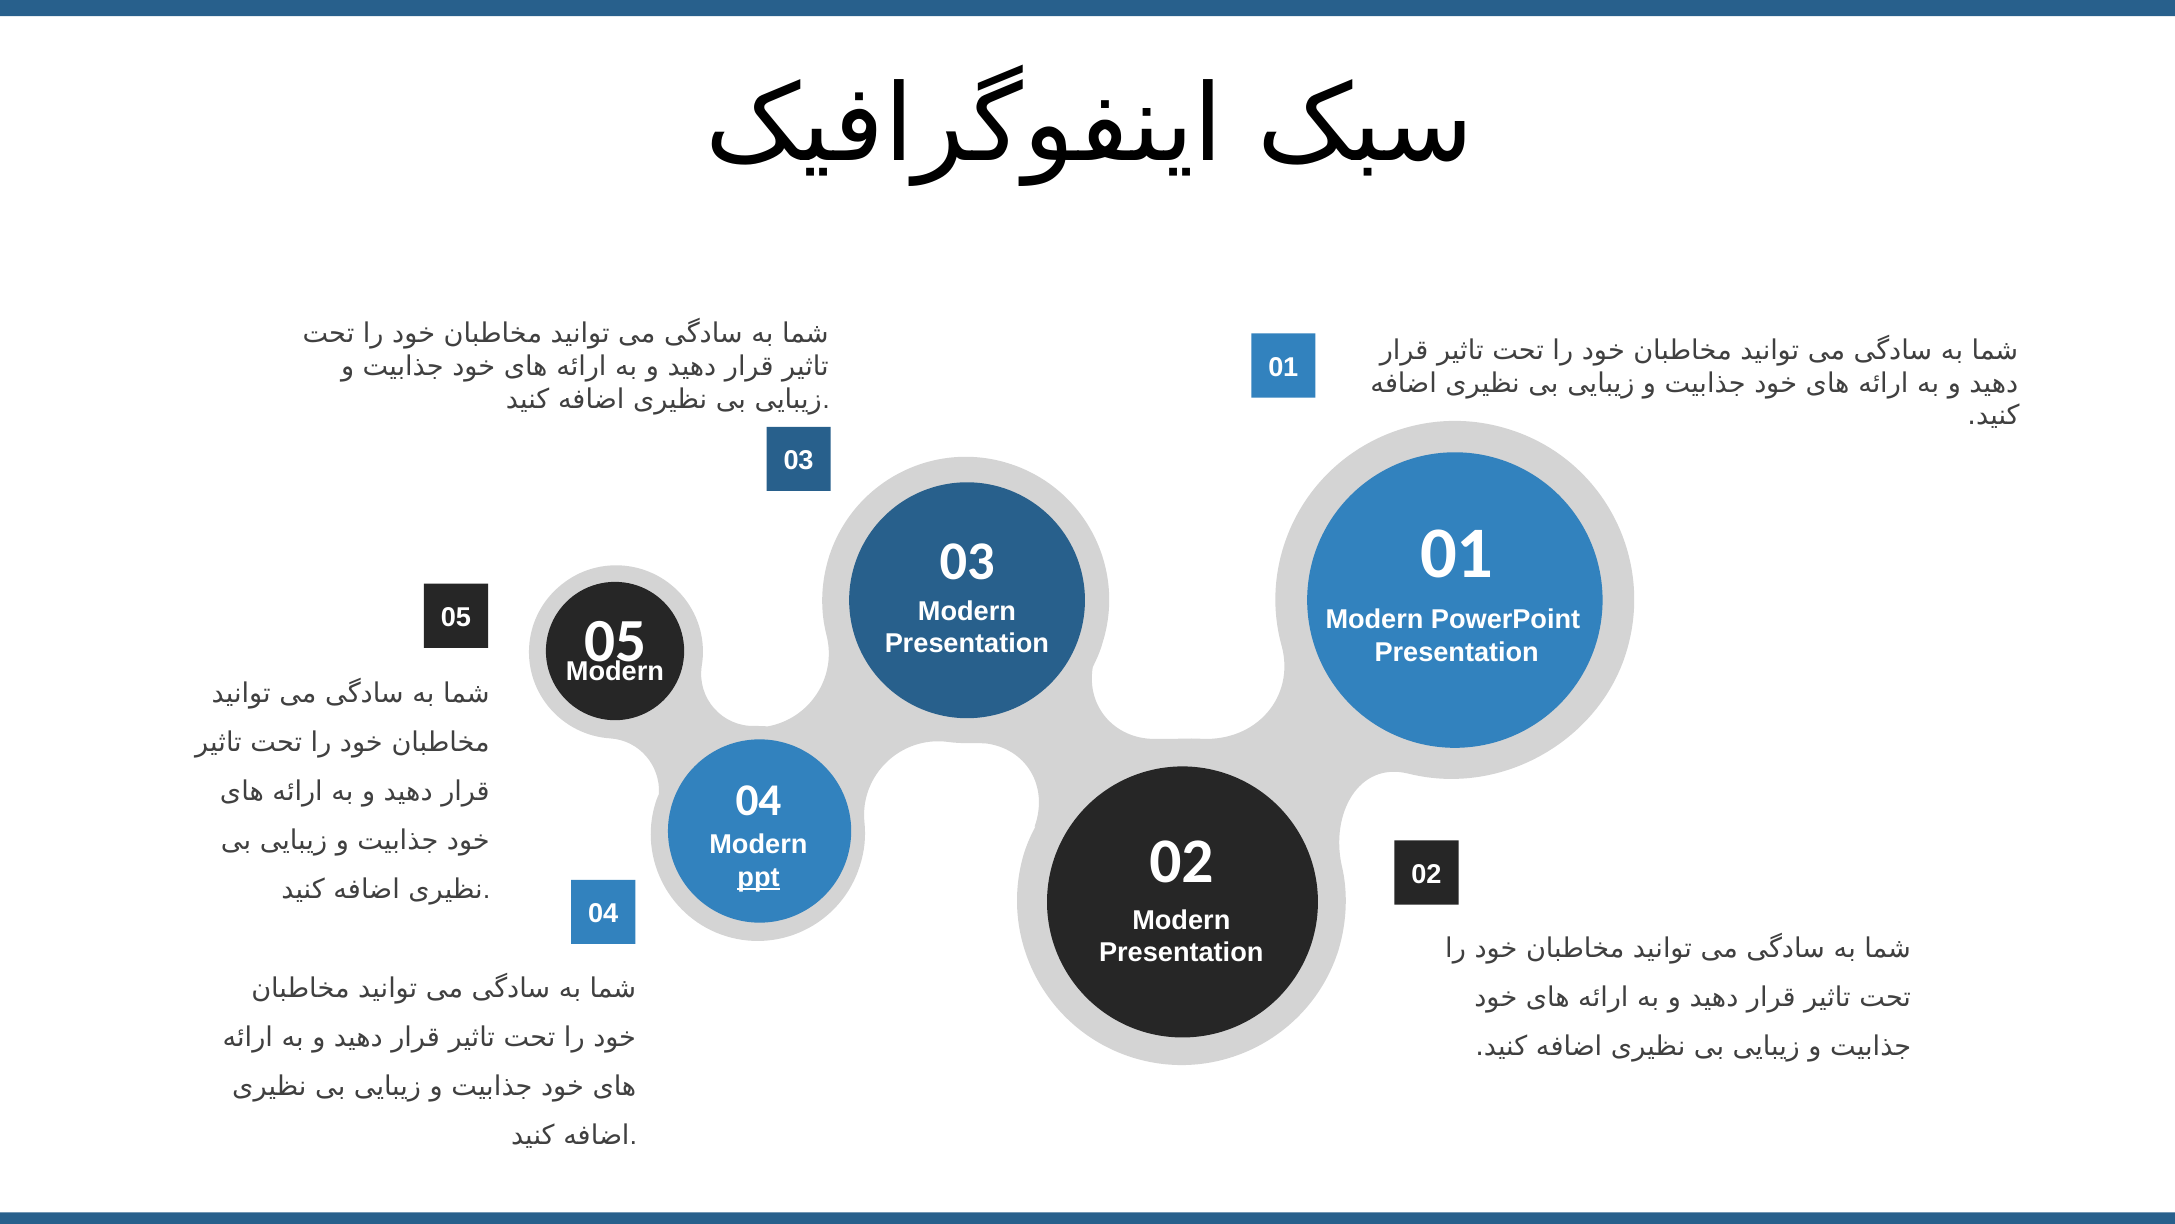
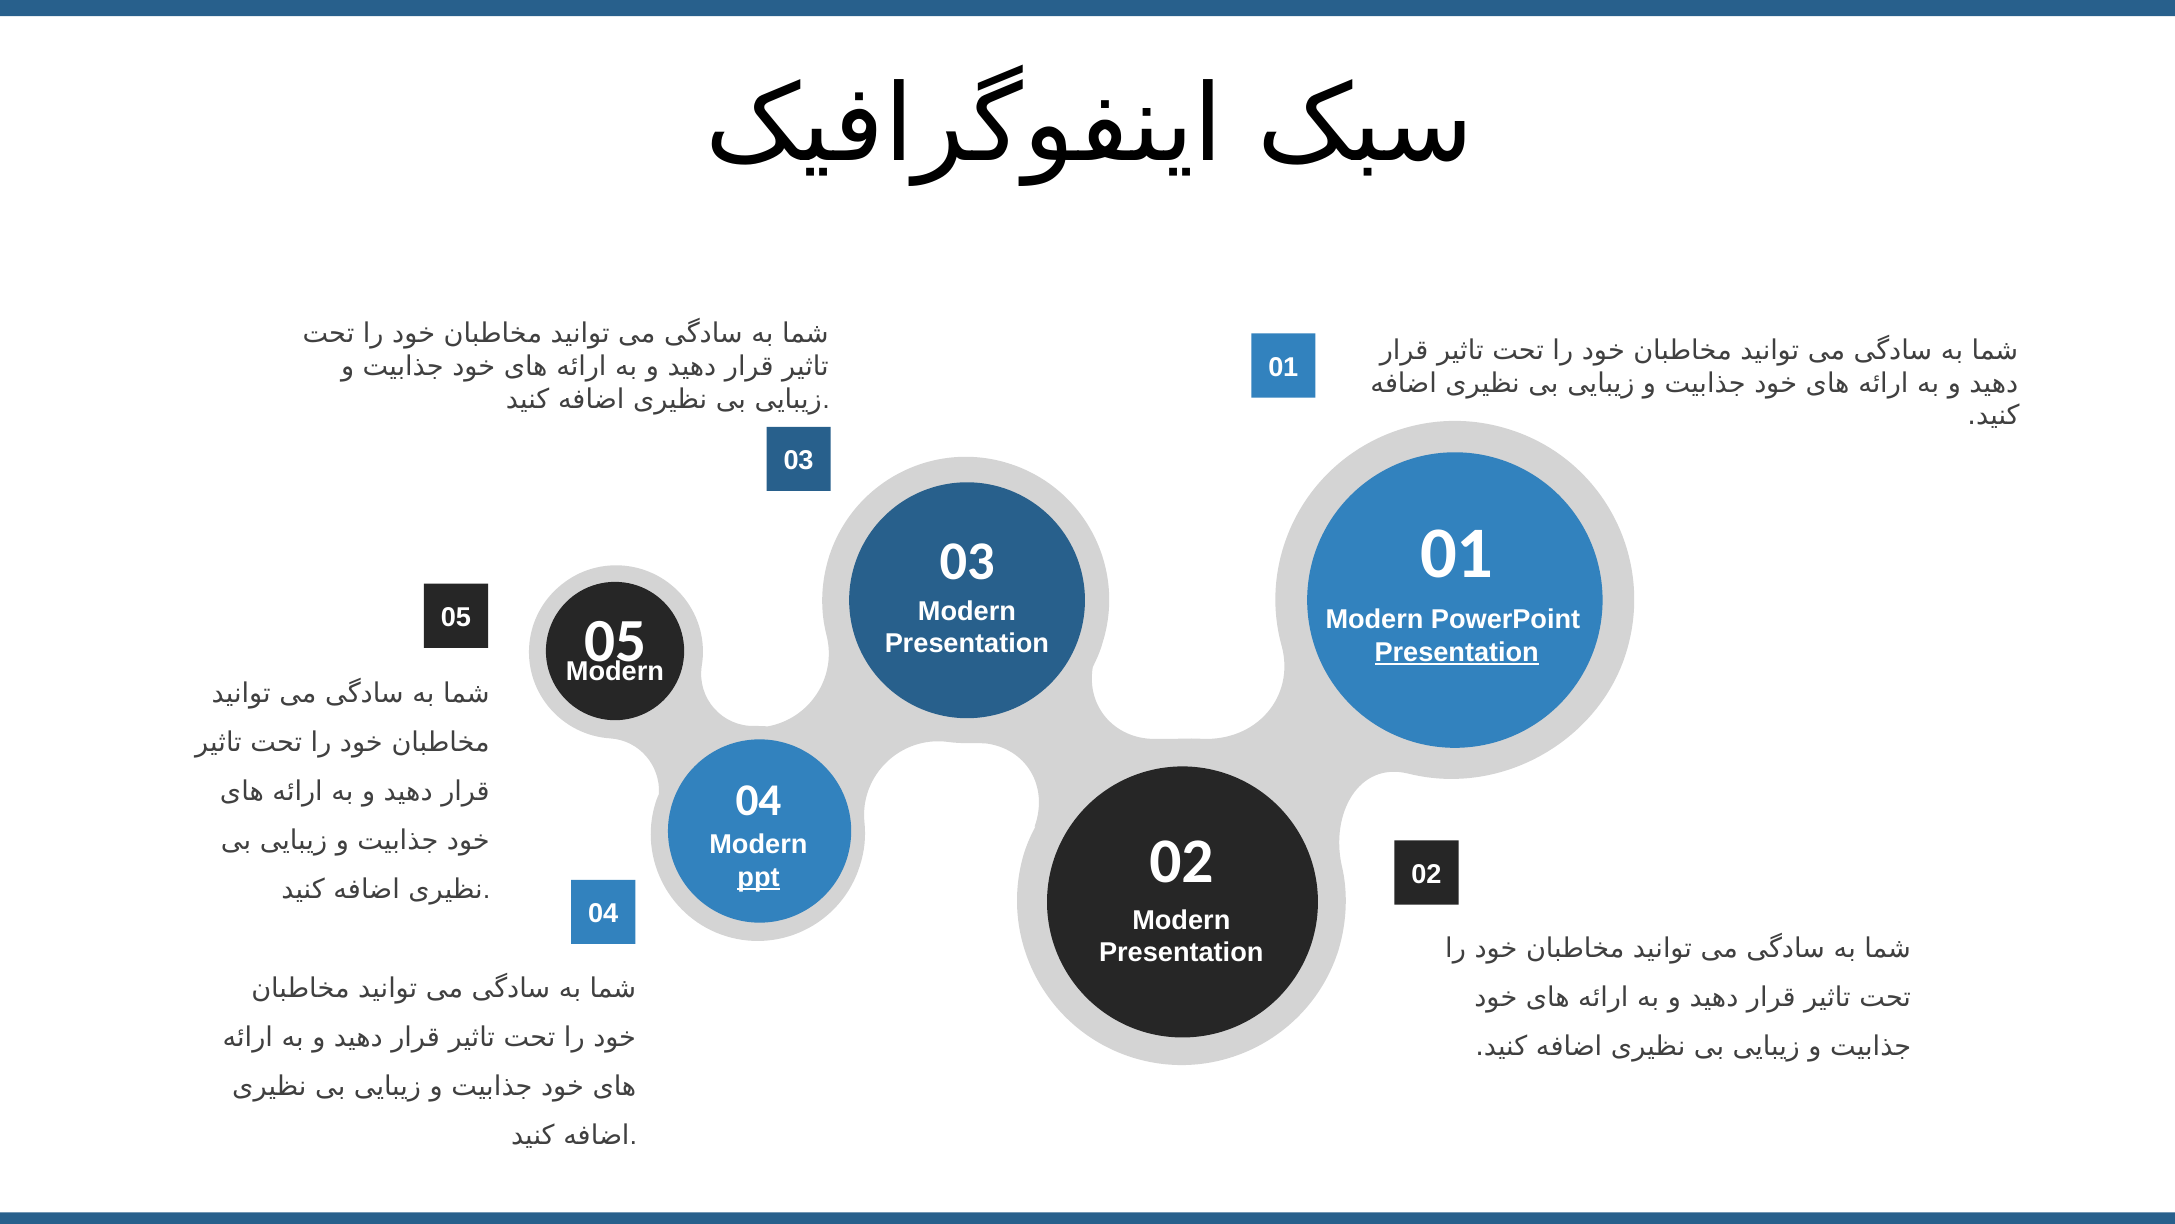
Presentation at (1457, 652) underline: none -> present
